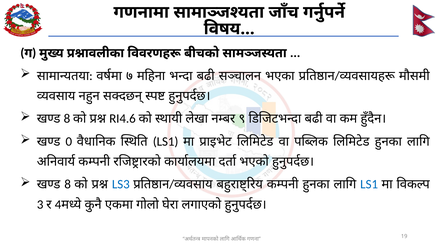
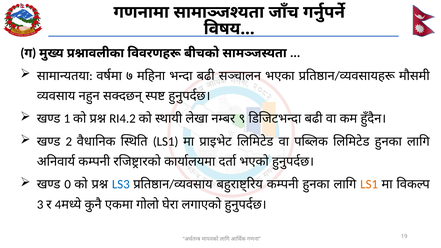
8 at (67, 119): 8 -> 1
RI4.6: RI4.6 -> RI4.2
0: 0 -> 2
8 at (68, 184): 8 -> 0
LS1 at (369, 184) colour: blue -> orange
